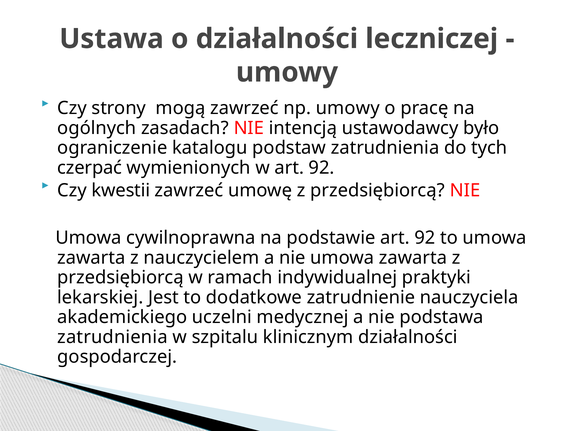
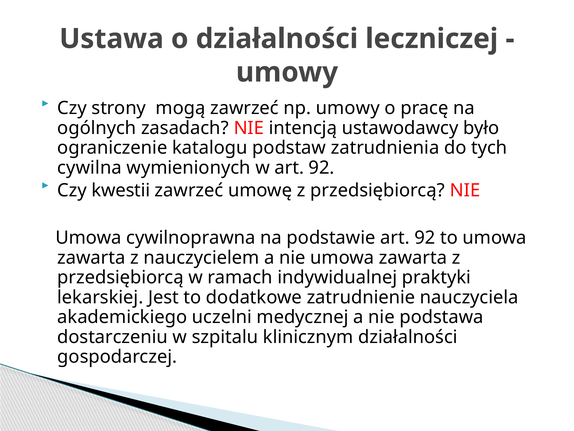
czerpać: czerpać -> cywilna
zatrudnienia at (112, 337): zatrudnienia -> dostarczeniu
